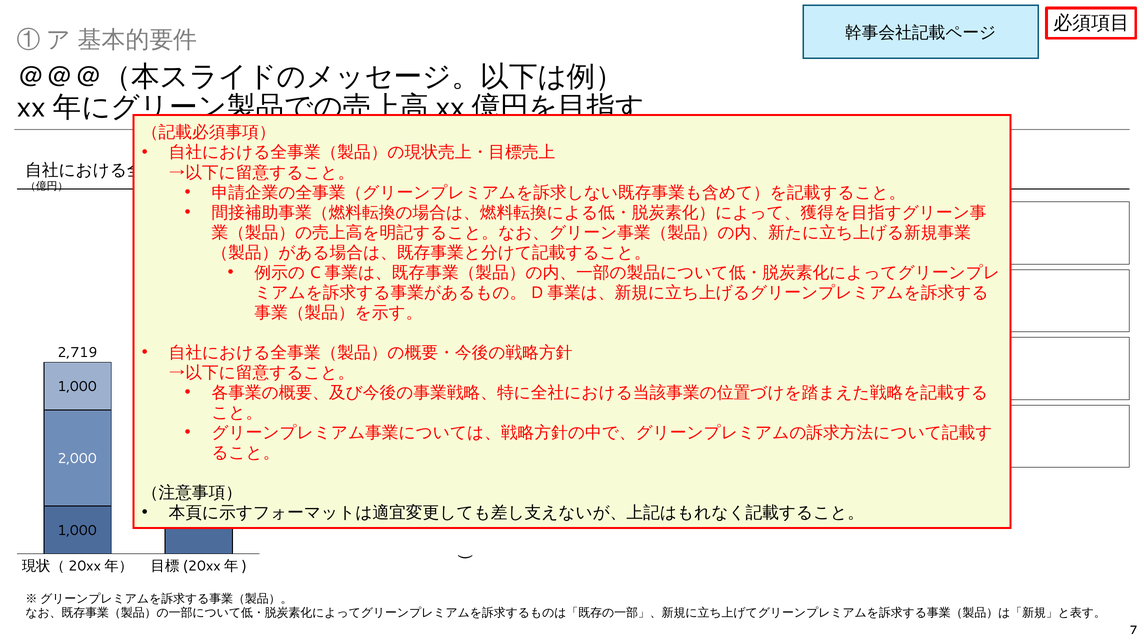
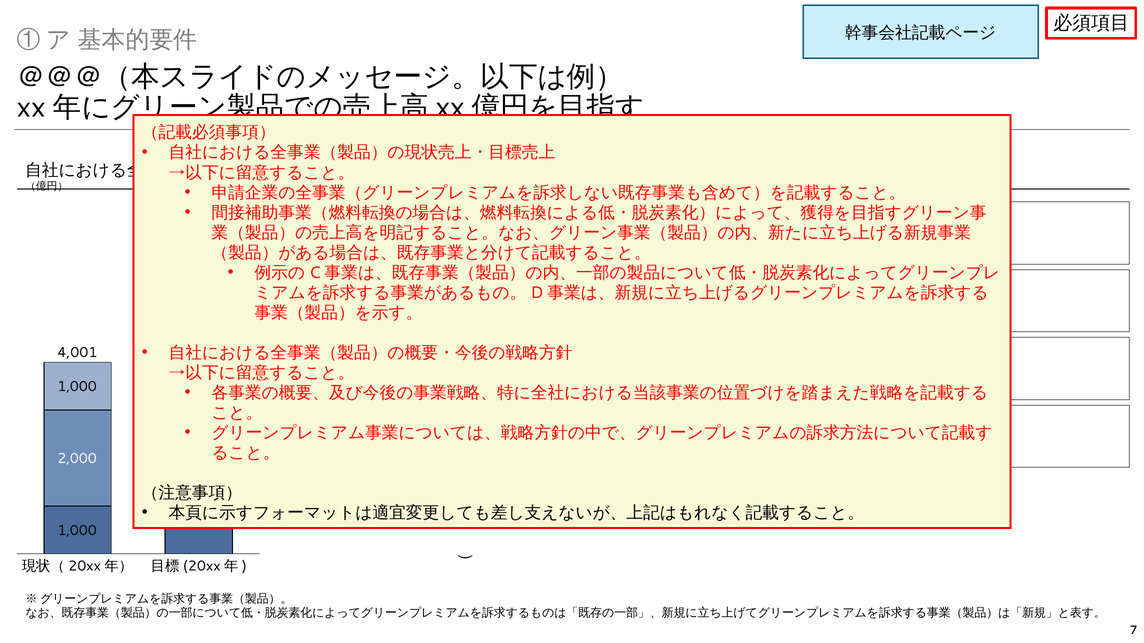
2,719: 2,719 -> 4,001
